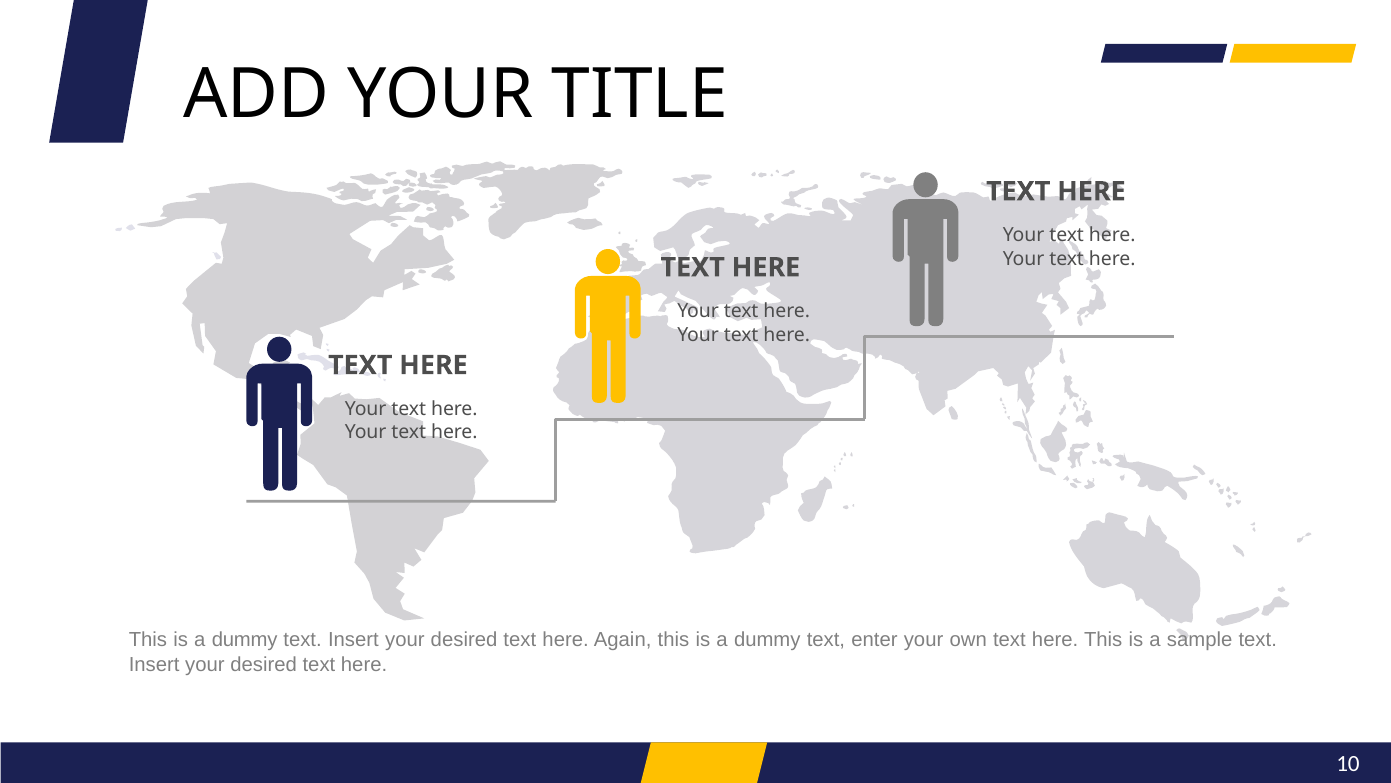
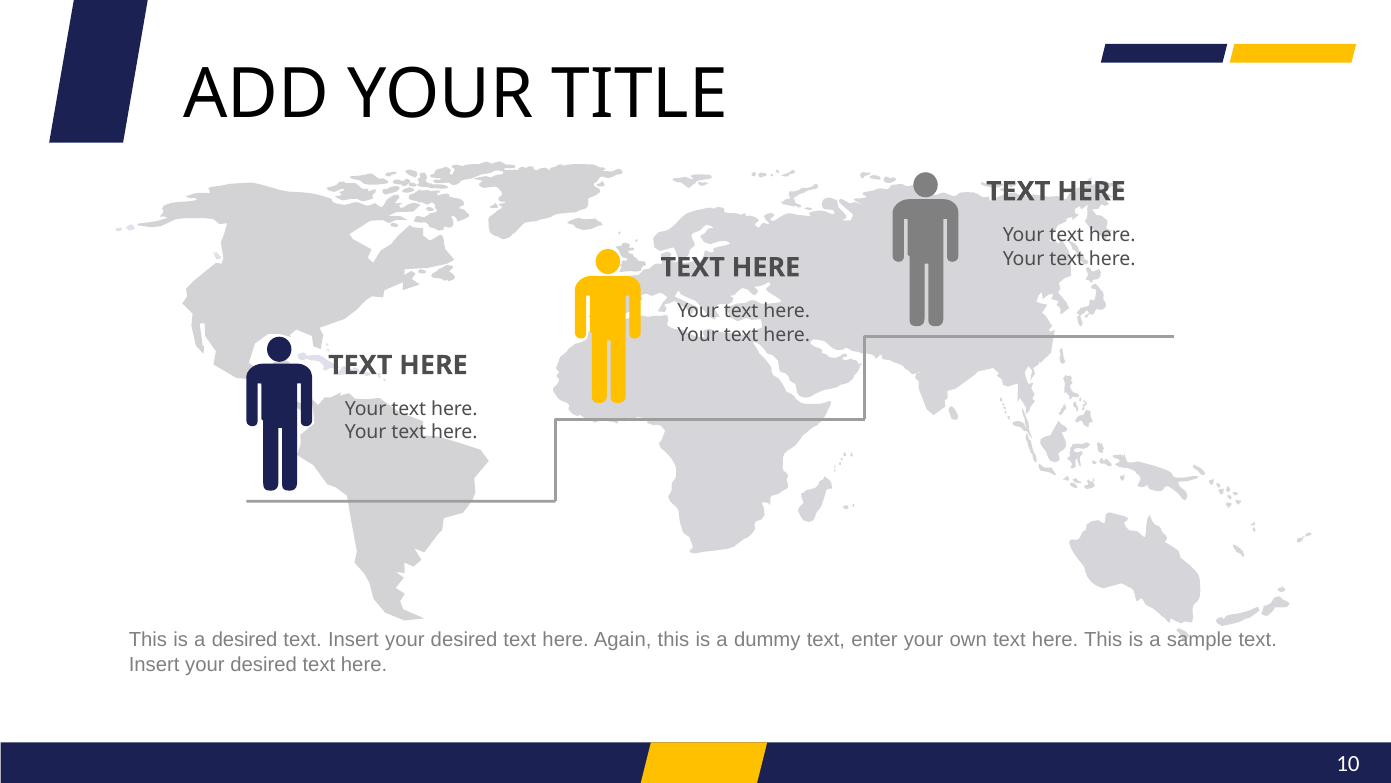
dummy at (245, 640): dummy -> desired
